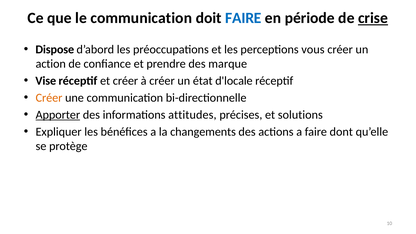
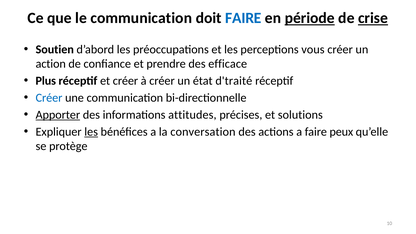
période underline: none -> present
Dispose: Dispose -> Soutien
marque: marque -> efficace
Vise: Vise -> Plus
d'locale: d'locale -> d'traité
Créer at (49, 98) colour: orange -> blue
les at (91, 132) underline: none -> present
changements: changements -> conversation
dont: dont -> peux
